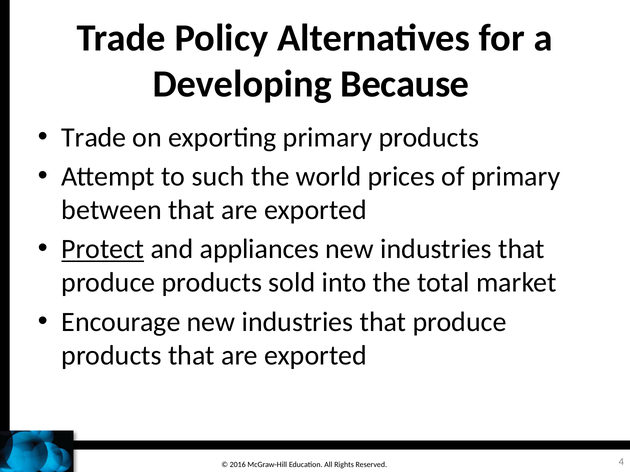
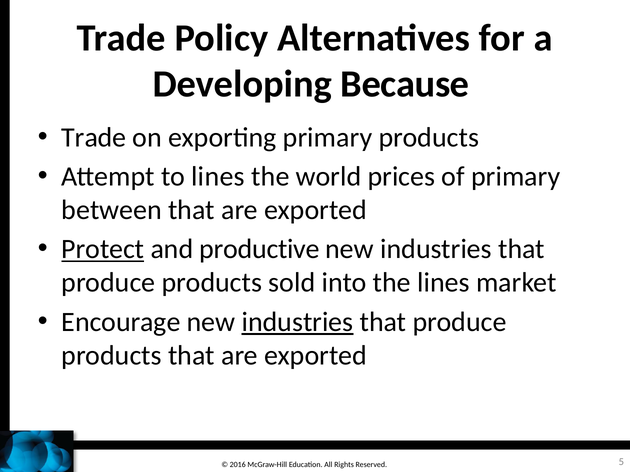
to such: such -> lines
appliances: appliances -> productive
the total: total -> lines
industries at (297, 322) underline: none -> present
4: 4 -> 5
